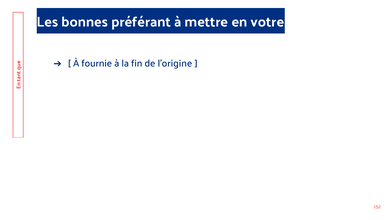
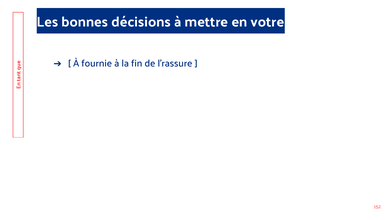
préférant: préférant -> décisions
l’origine: l’origine -> l’rassure
